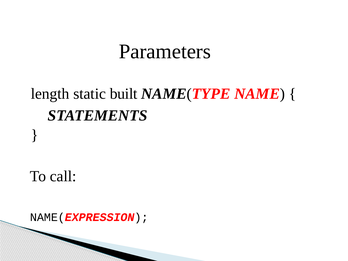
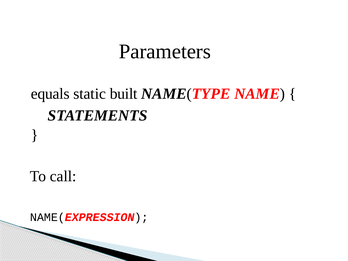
length: length -> equals
